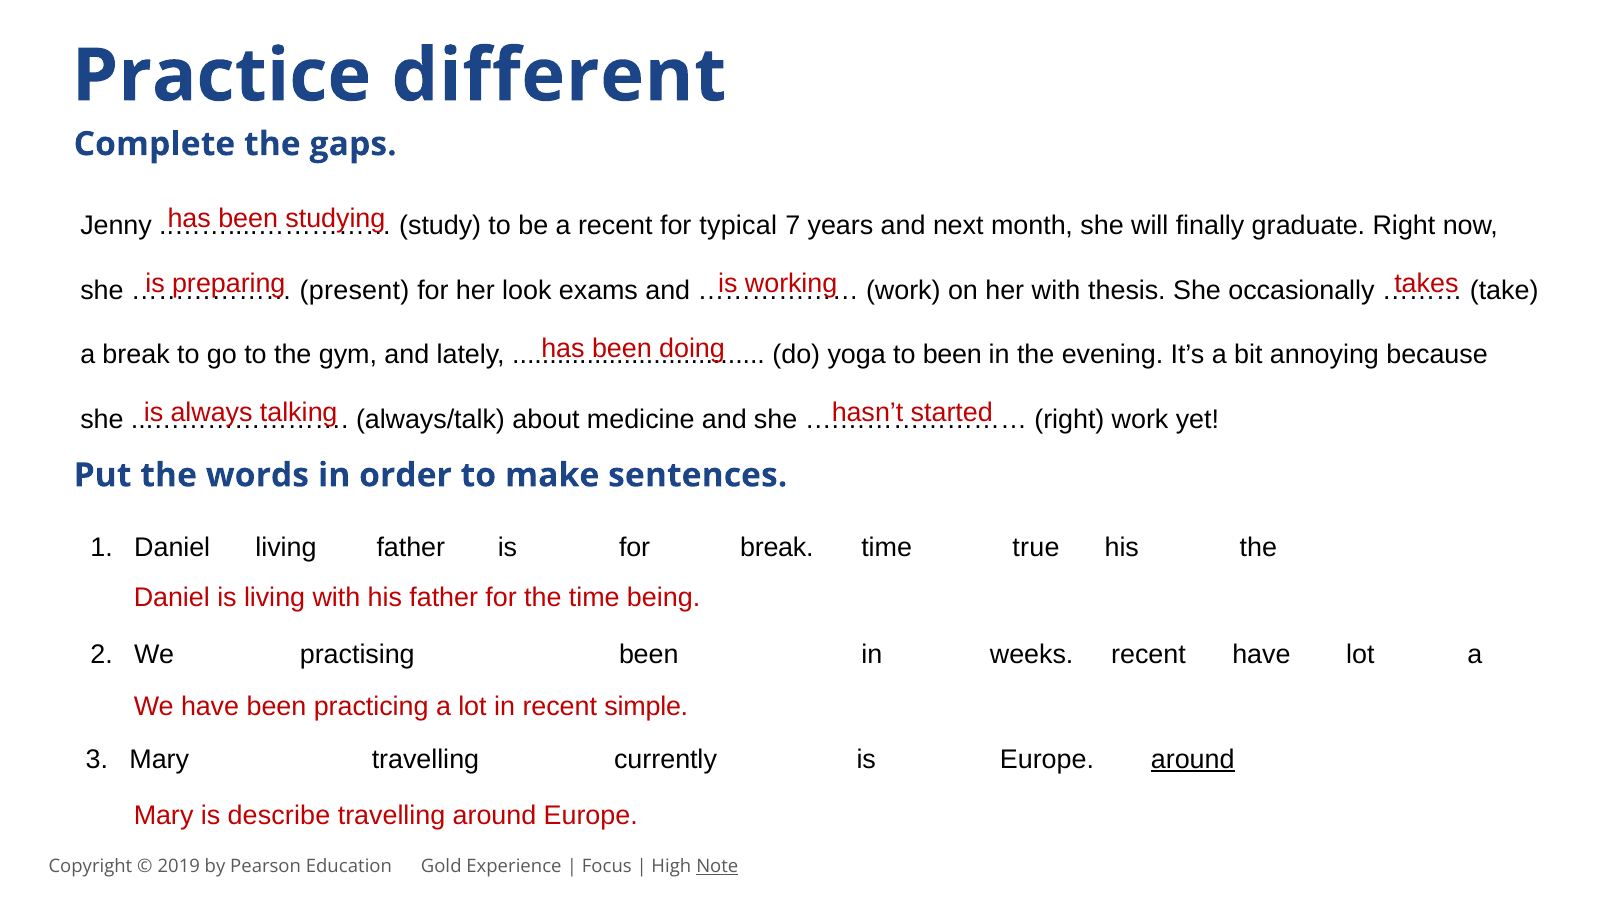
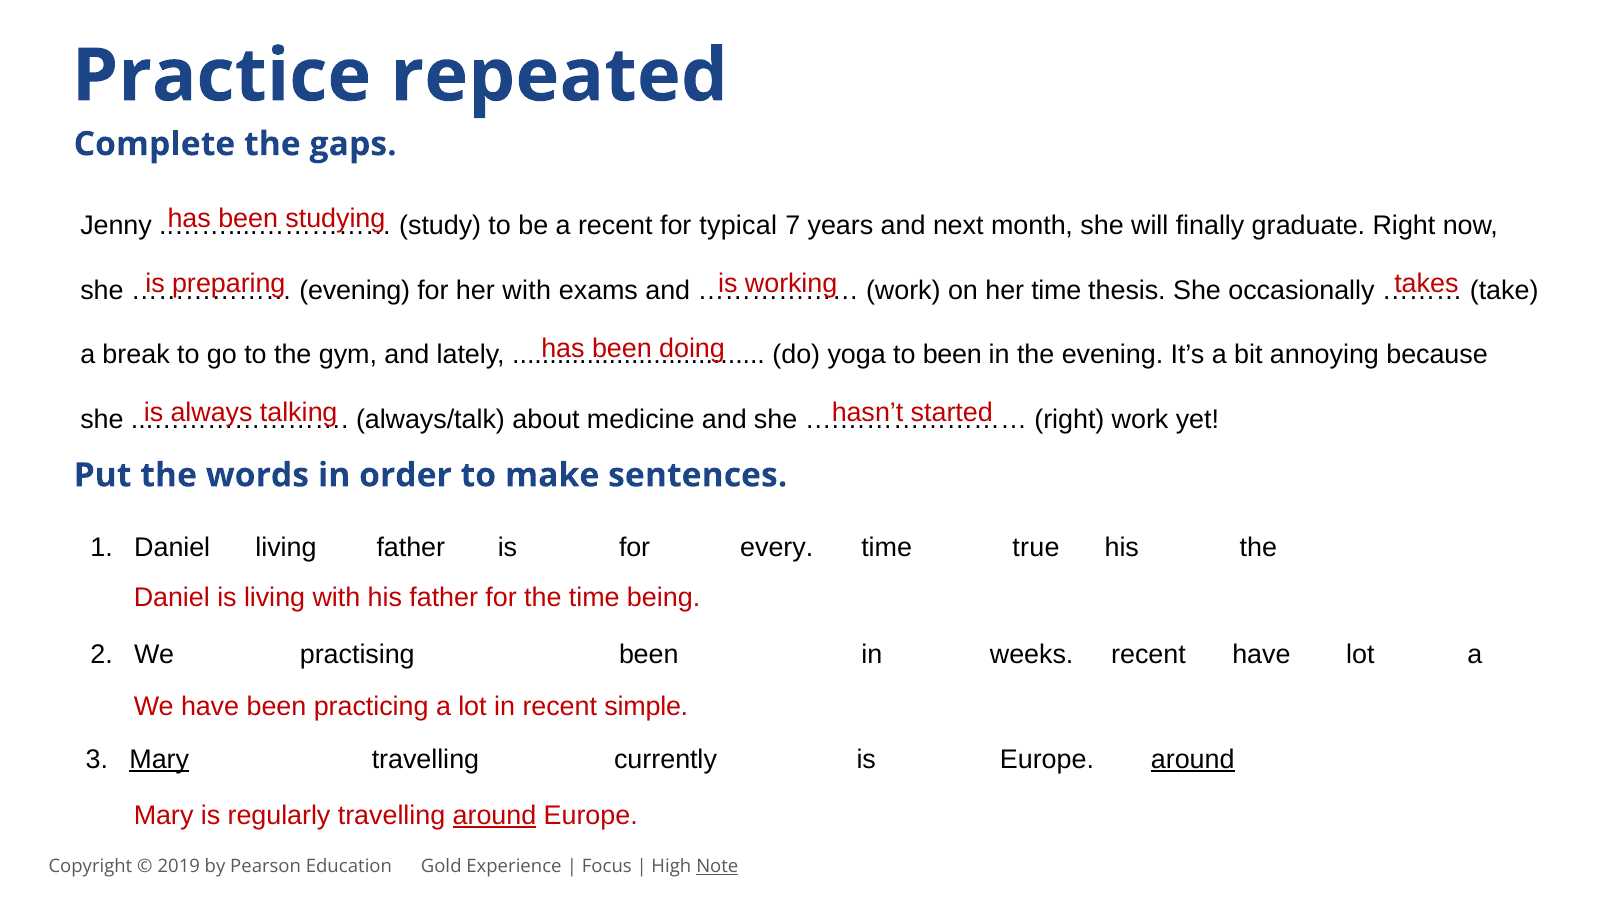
different: different -> repeated
present at (354, 290): present -> evening
her look: look -> with
her with: with -> time
for break: break -> every
Mary at (159, 760) underline: none -> present
describe: describe -> regularly
around at (494, 815) underline: none -> present
